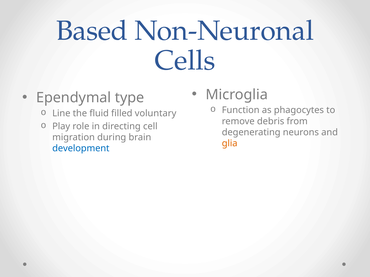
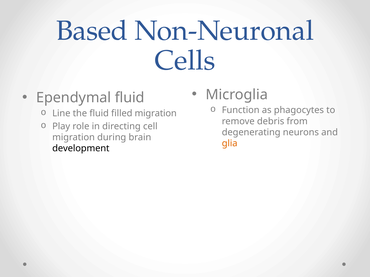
Ependymal type: type -> fluid
filled voluntary: voluntary -> migration
development colour: blue -> black
